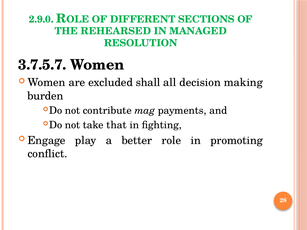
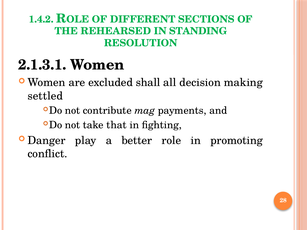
2.9.0: 2.9.0 -> 1.4.2
MANAGED: MANAGED -> STANDING
3.7.5.7: 3.7.5.7 -> 2.1.3.1
burden: burden -> settled
Engage: Engage -> Danger
